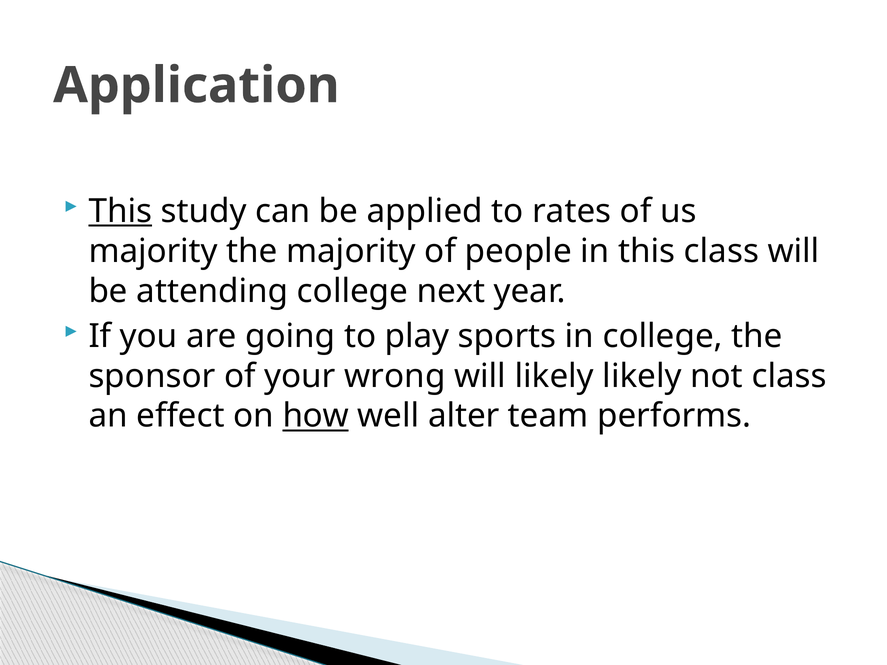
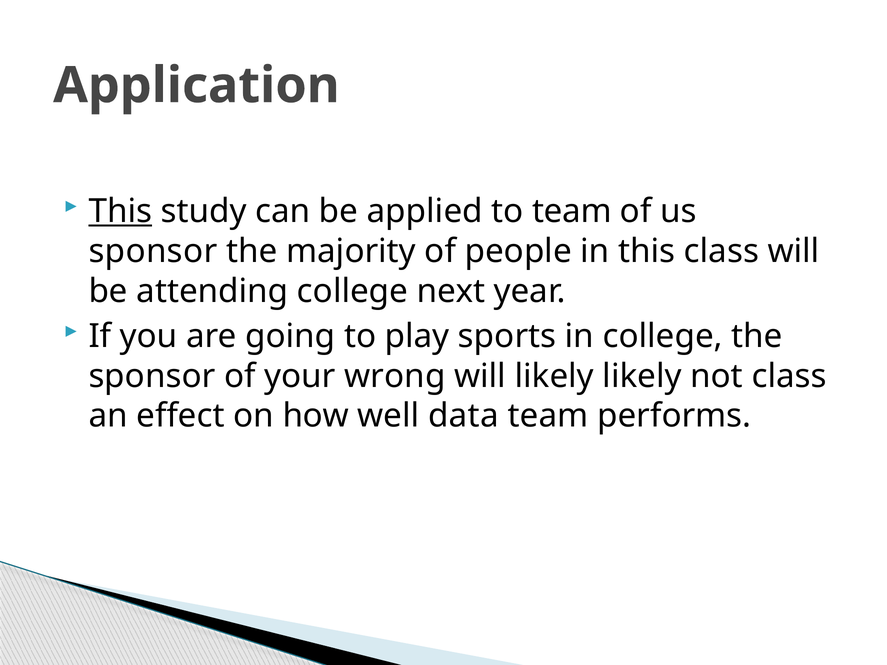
to rates: rates -> team
majority at (153, 251): majority -> sponsor
how underline: present -> none
alter: alter -> data
